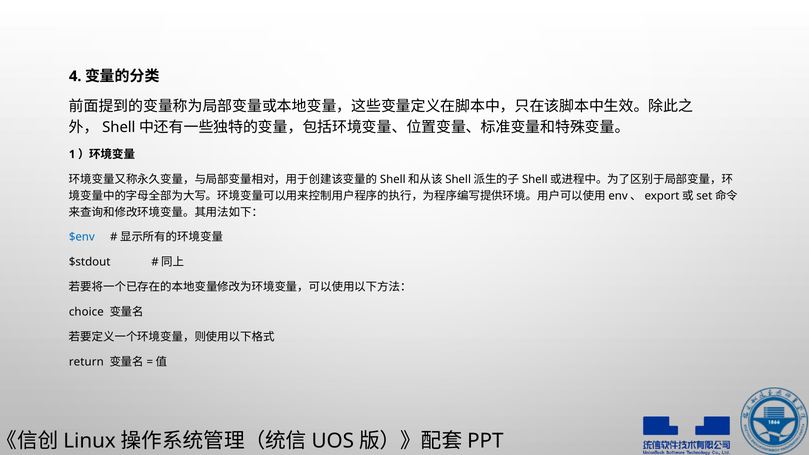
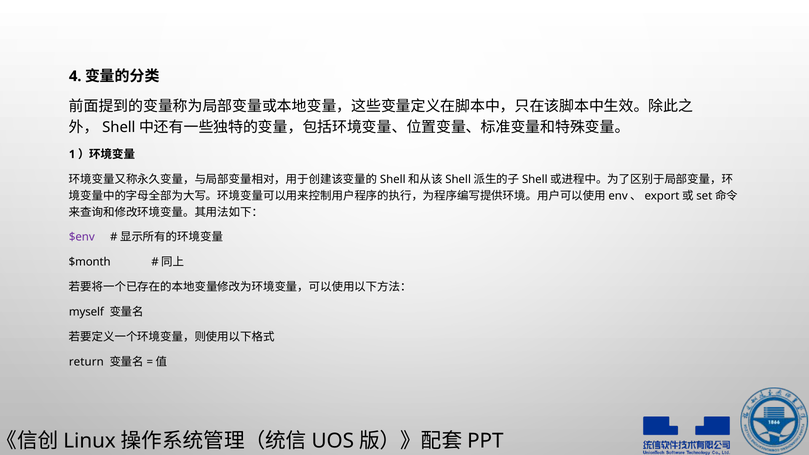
$env colour: blue -> purple
$stdout: $stdout -> $month
choice: choice -> myself
